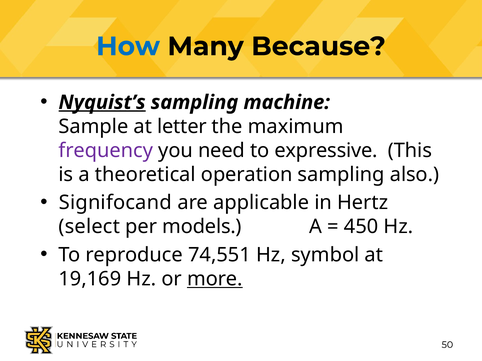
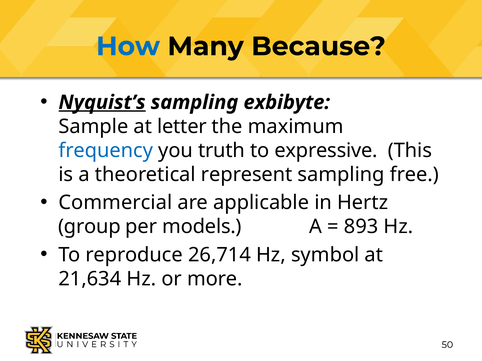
machine: machine -> exbibyte
frequency colour: purple -> blue
need: need -> truth
operation: operation -> represent
also: also -> free
Signifocand: Signifocand -> Commercial
select: select -> group
450: 450 -> 893
74,551: 74,551 -> 26,714
19,169: 19,169 -> 21,634
more underline: present -> none
